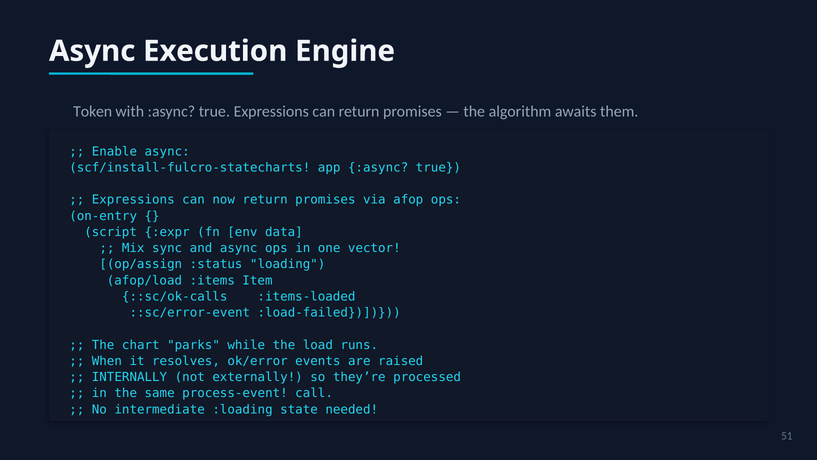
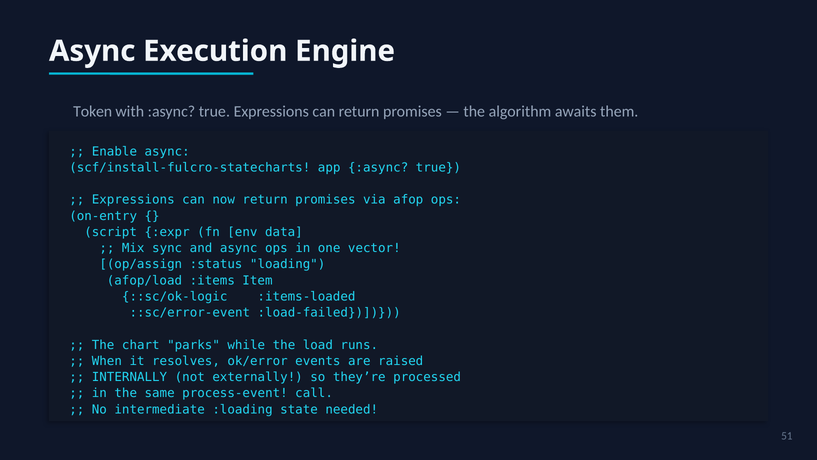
::sc/ok-calls: ::sc/ok-calls -> ::sc/ok-logic
